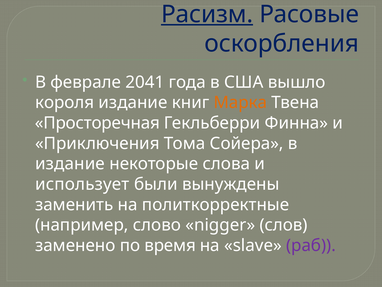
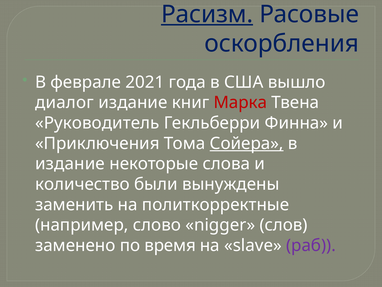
2041: 2041 -> 2021
короля: короля -> диалог
Марка colour: orange -> red
Просторечная: Просторечная -> Руководитель
Сойера underline: none -> present
использует: использует -> количество
